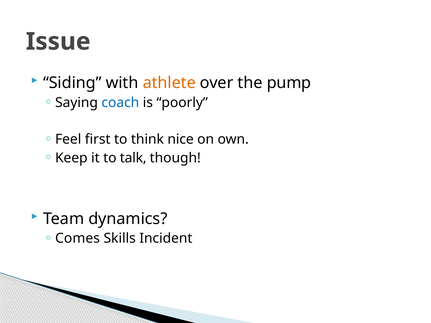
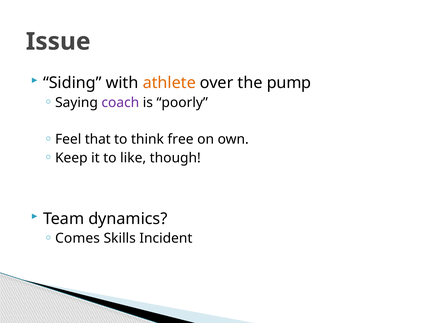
coach colour: blue -> purple
first: first -> that
nice: nice -> free
talk: talk -> like
